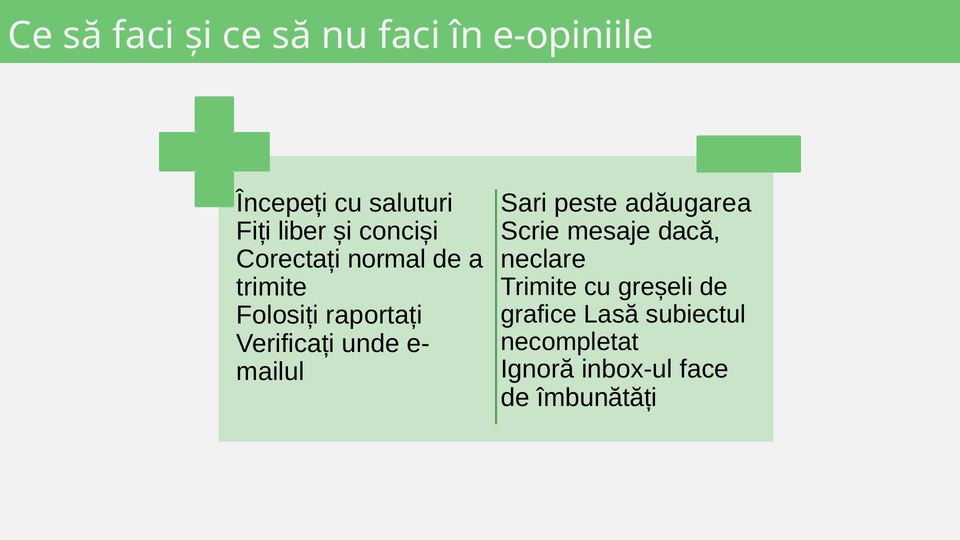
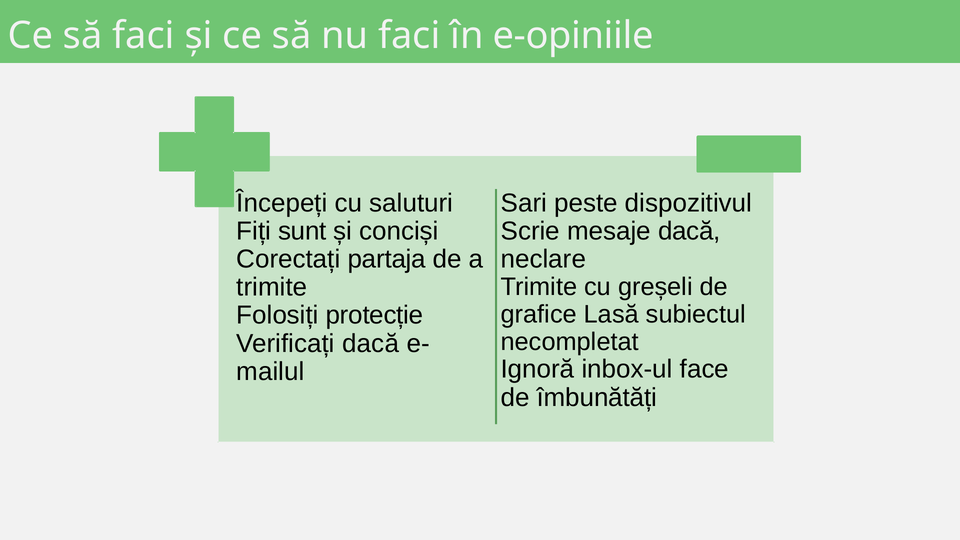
adăugarea: adăugarea -> dispozitivul
liber: liber -> sunt
normal: normal -> partaja
raportați: raportați -> protecție
Verificați unde: unde -> dacă
